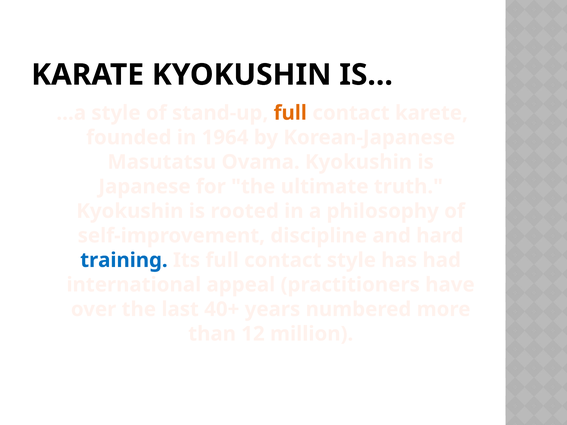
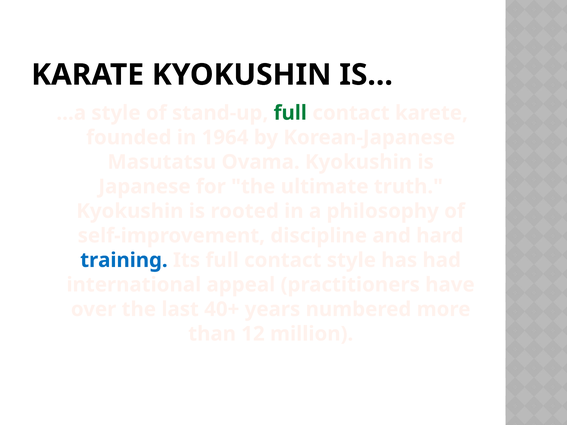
full at (290, 113) colour: orange -> green
